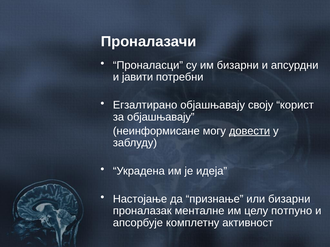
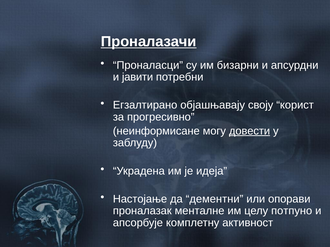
Проналазачи underline: none -> present
за објашњавају: објашњавају -> прогресивно
признање: признање -> дементни
или бизарни: бизарни -> опорави
